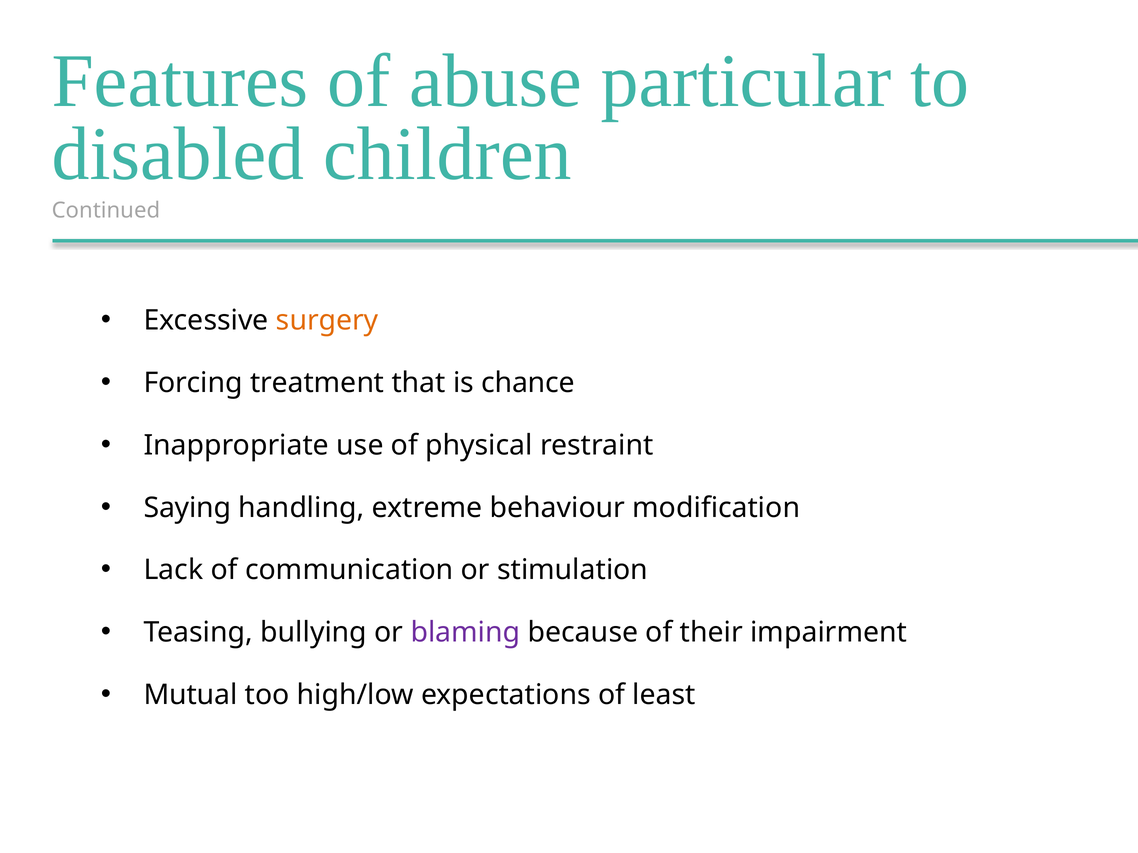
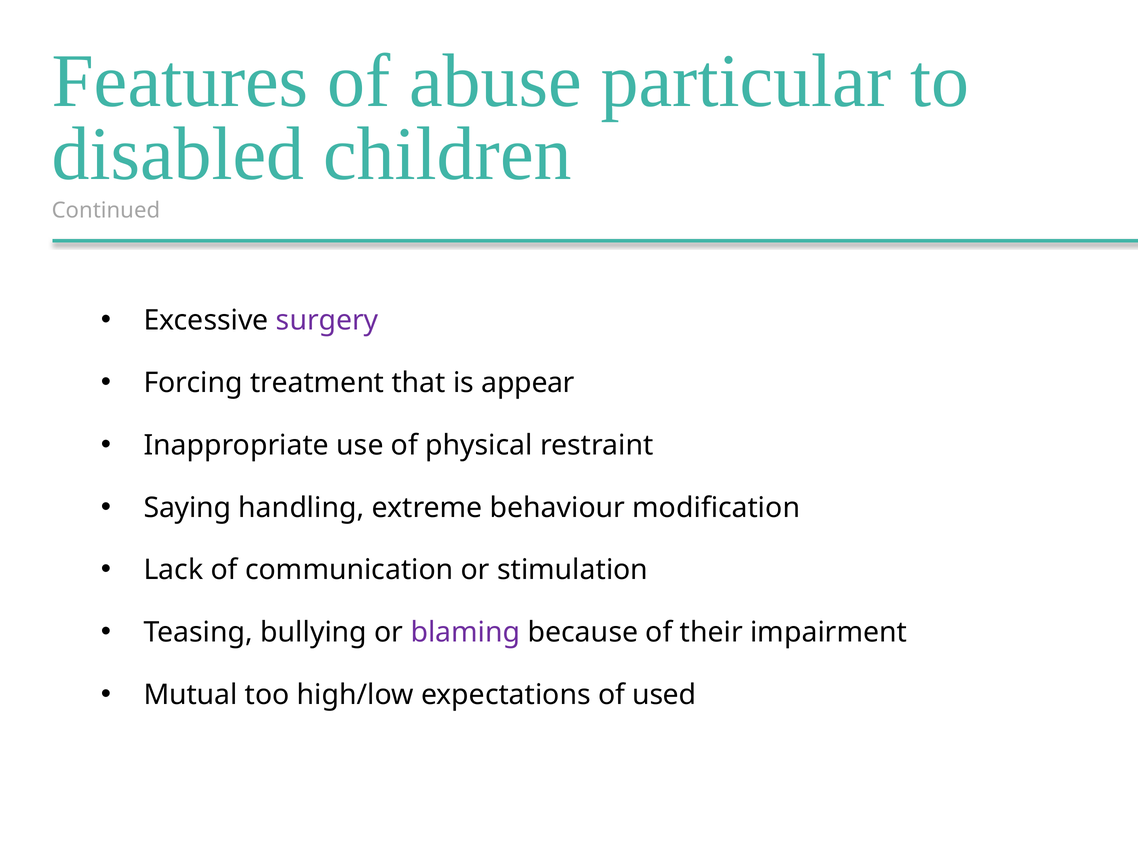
surgery colour: orange -> purple
chance: chance -> appear
least: least -> used
